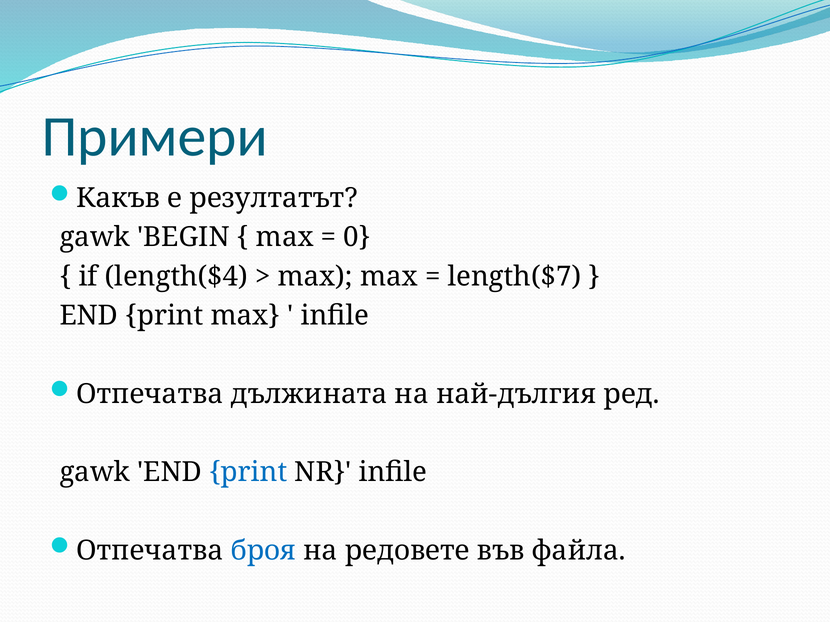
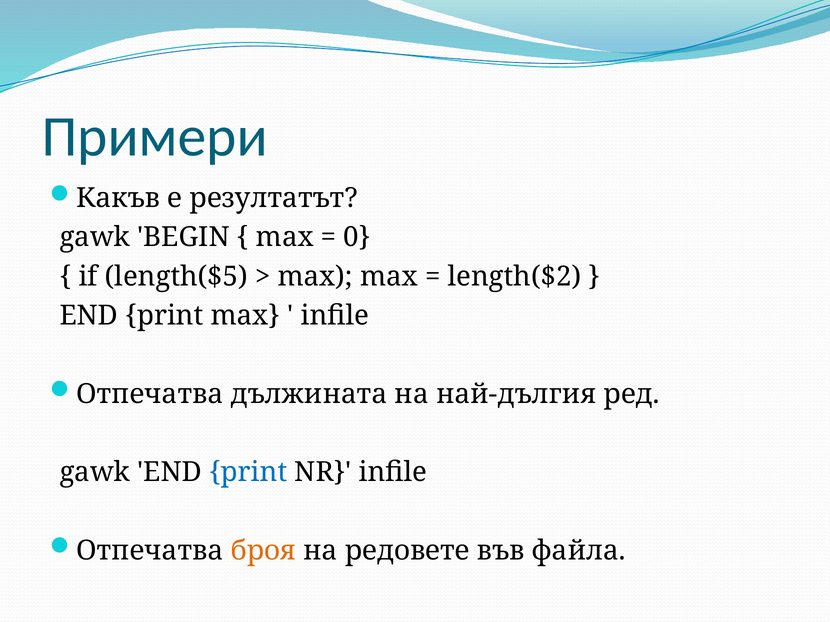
length($4: length($4 -> length($5
length($7: length($7 -> length($2
броя colour: blue -> orange
